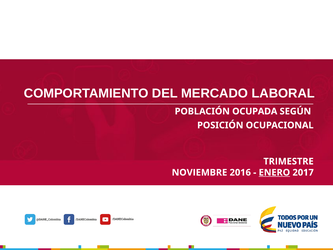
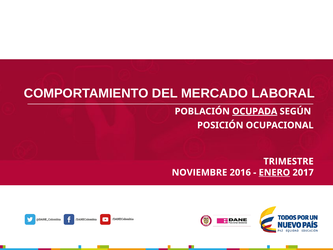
OCUPADA underline: none -> present
